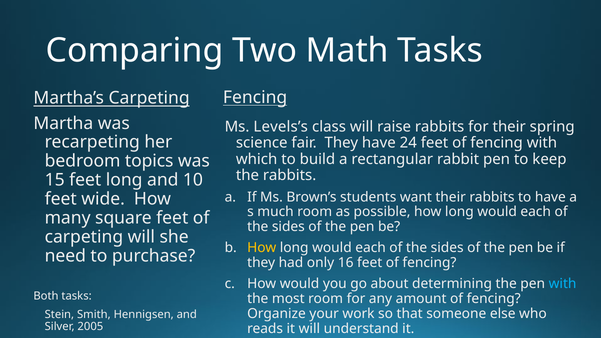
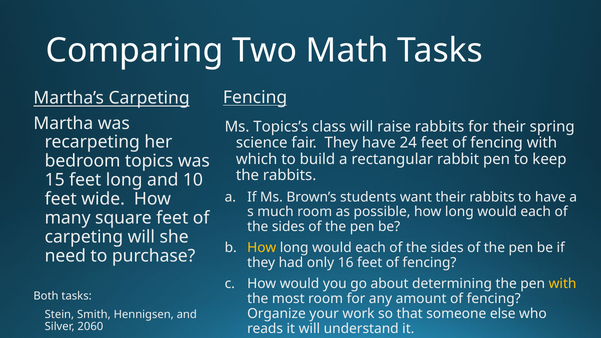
Levels’s: Levels’s -> Topics’s
with at (563, 284) colour: light blue -> yellow
2005: 2005 -> 2060
